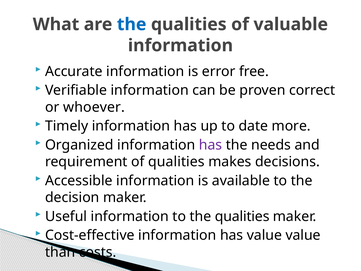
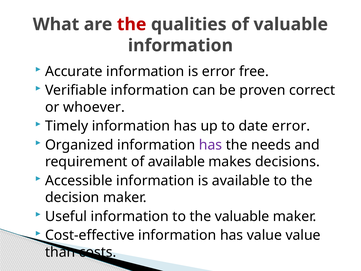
the at (132, 24) colour: blue -> red
date more: more -> error
of qualities: qualities -> available
to the qualities: qualities -> valuable
